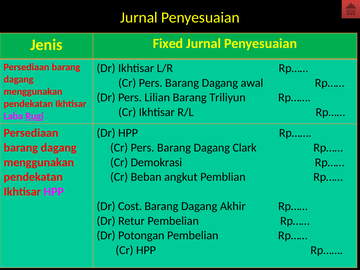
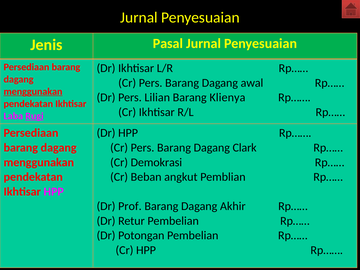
Fixed: Fixed -> Pasal
menggunakan at (33, 91) underline: none -> present
Triliyun: Triliyun -> Klienya
Cost: Cost -> Prof
